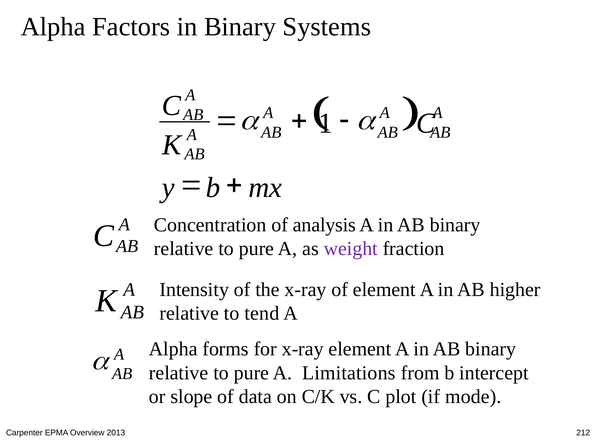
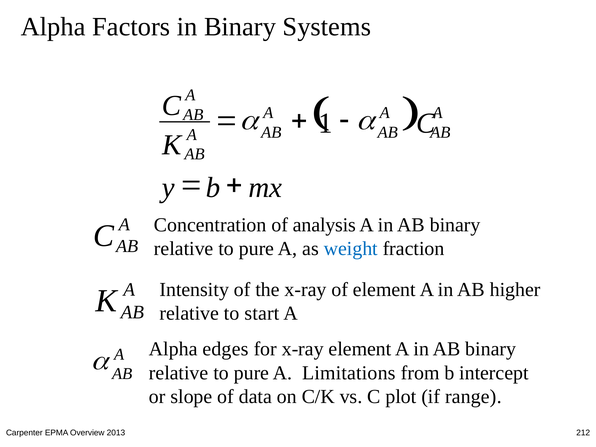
weight colour: purple -> blue
tend: tend -> start
forms: forms -> edges
mode: mode -> range
